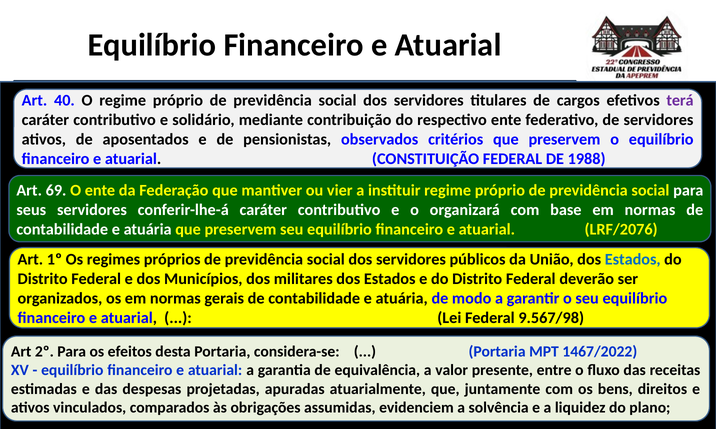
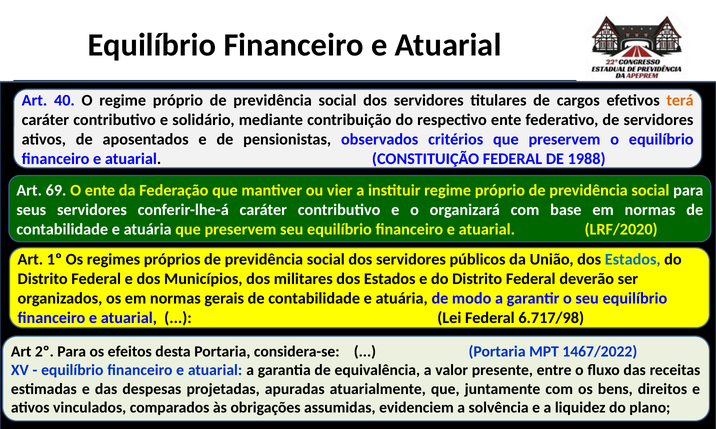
terá colour: purple -> orange
LRF/2076: LRF/2076 -> LRF/2020
9.567/98: 9.567/98 -> 6.717/98
